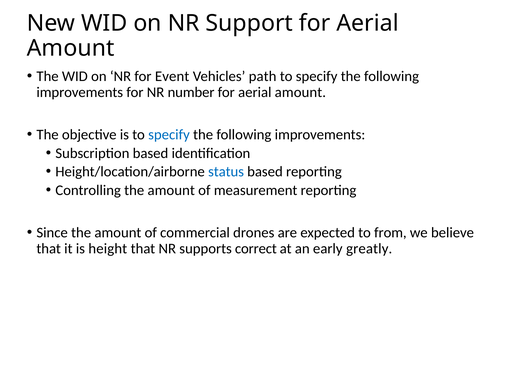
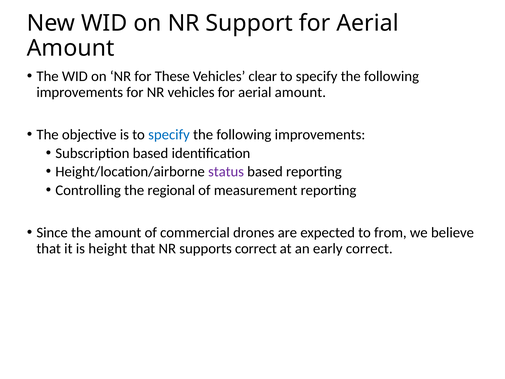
Event: Event -> These
path: path -> clear
NR number: number -> vehicles
status colour: blue -> purple
Controlling the amount: amount -> regional
early greatly: greatly -> correct
